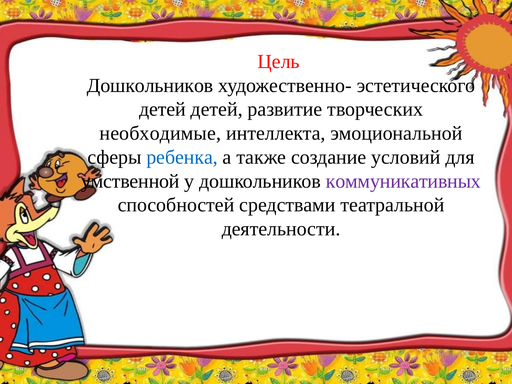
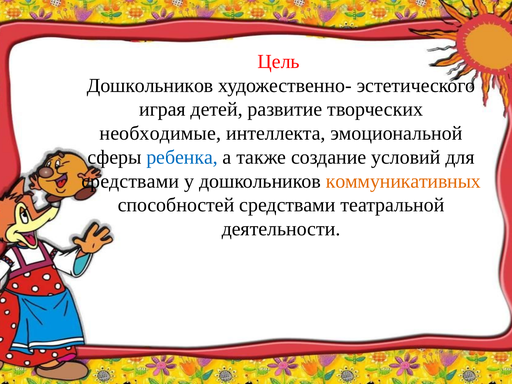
детей at (162, 109): детей -> играя
умственной at (130, 181): умственной -> средствами
коммуникативных colour: purple -> orange
